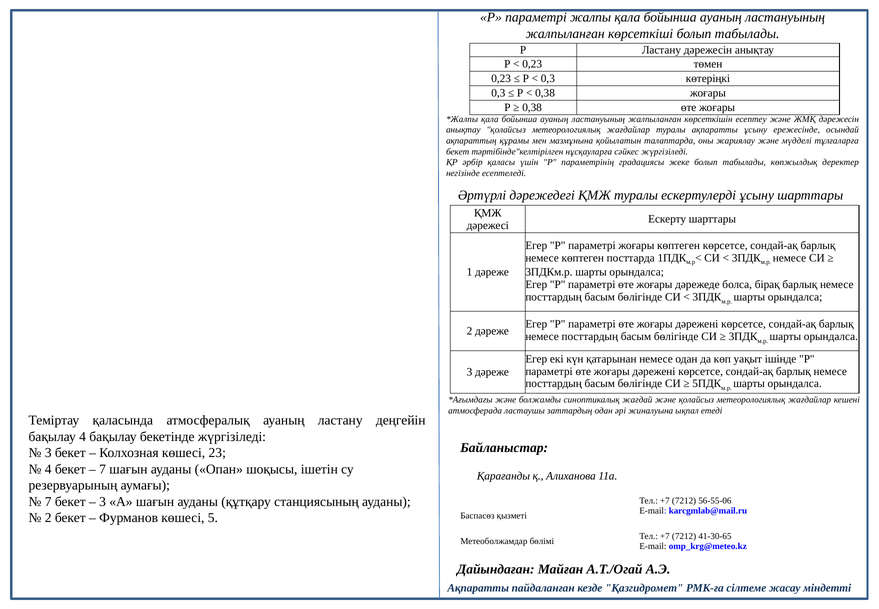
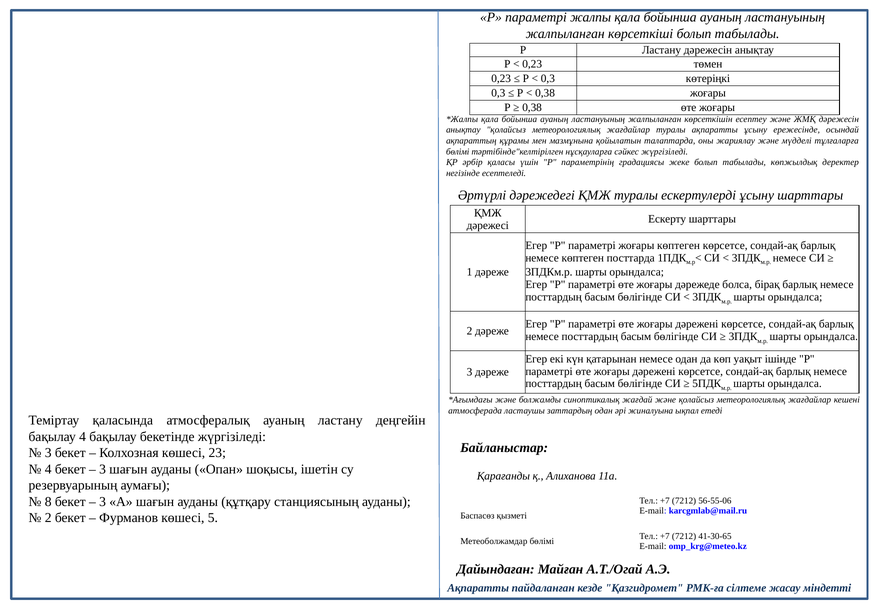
бекет at (458, 151): бекет -> бөлімі
7 at (103, 469): 7 -> 3
7 at (48, 501): 7 -> 8
